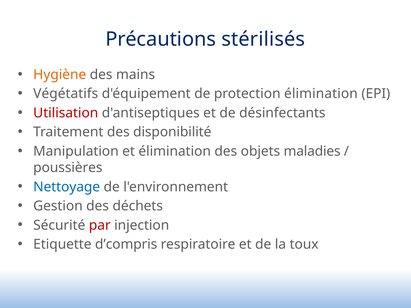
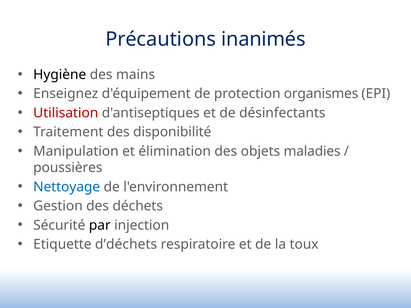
stérilisés: stérilisés -> inanimés
Hygiène colour: orange -> black
Végétatifs: Végétatifs -> Enseignez
protection élimination: élimination -> organismes
par colour: red -> black
d’compris: d’compris -> d’déchets
